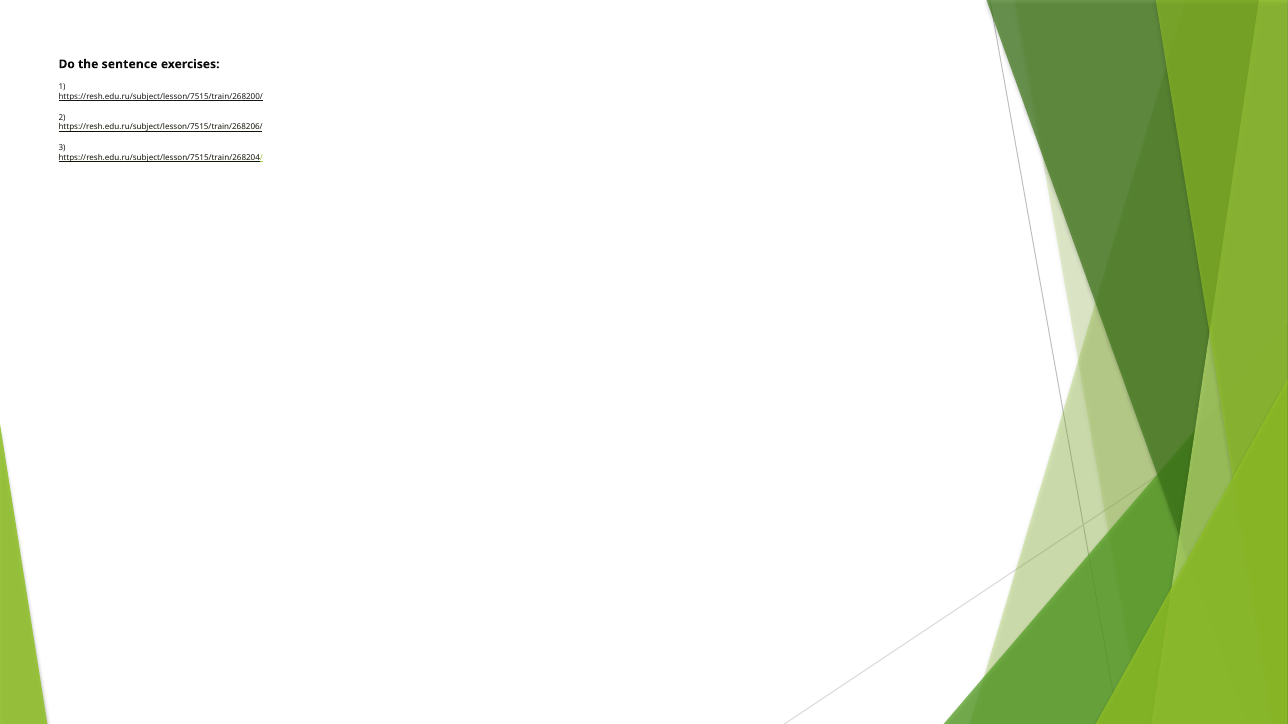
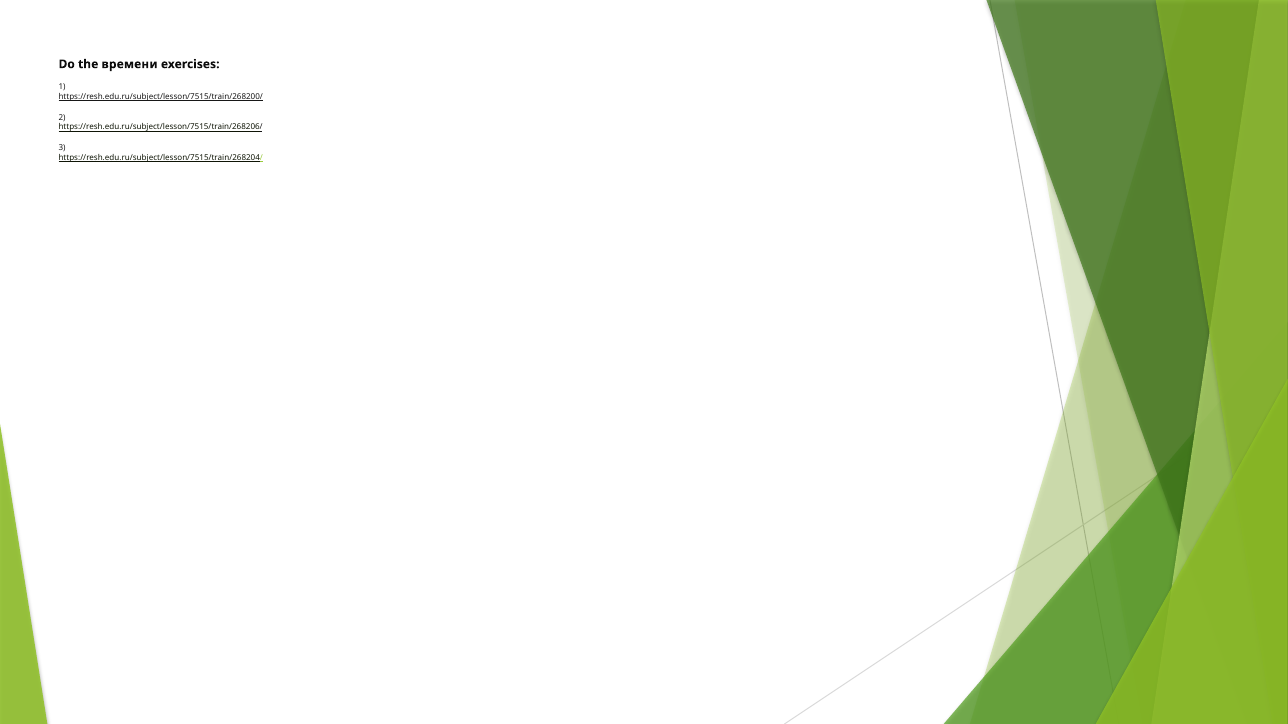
sentence: sentence -> времени
